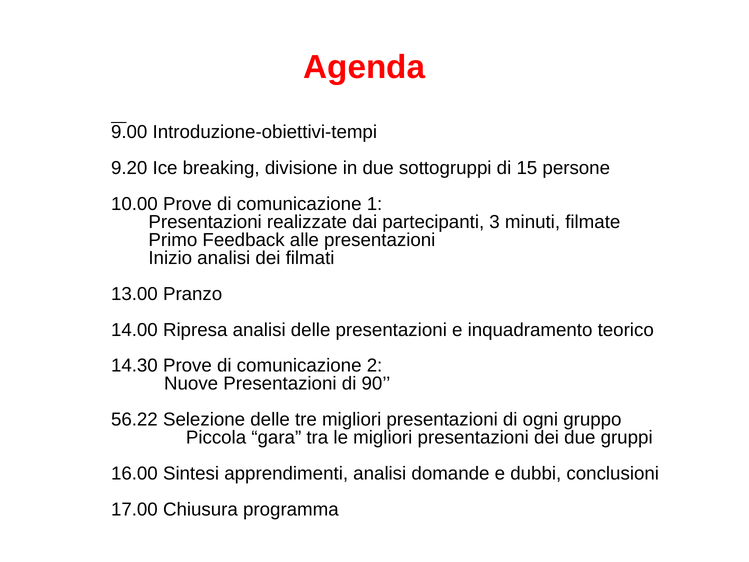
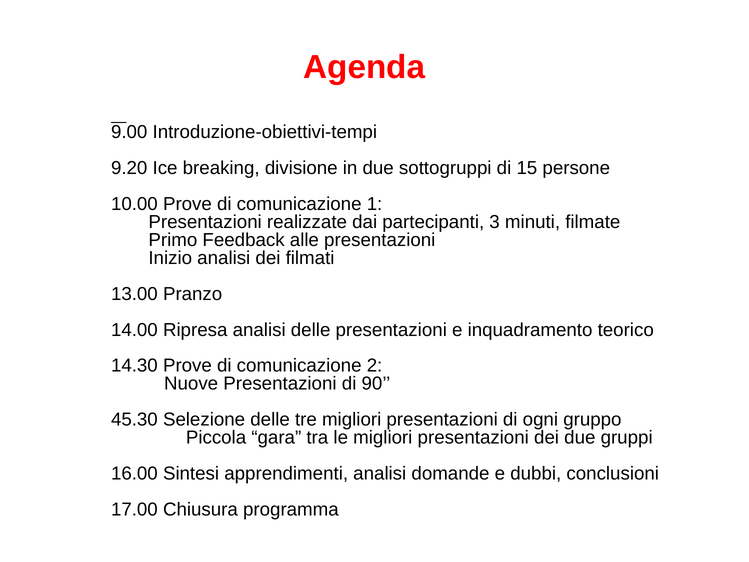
56.22: 56.22 -> 45.30
